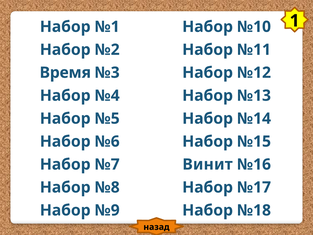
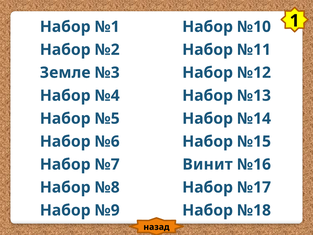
Время: Время -> Земле
